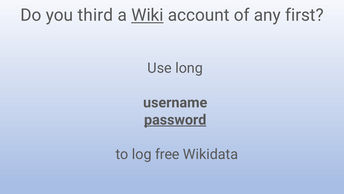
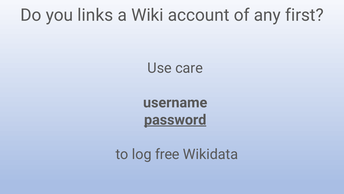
third: third -> links
Wiki underline: present -> none
long: long -> care
